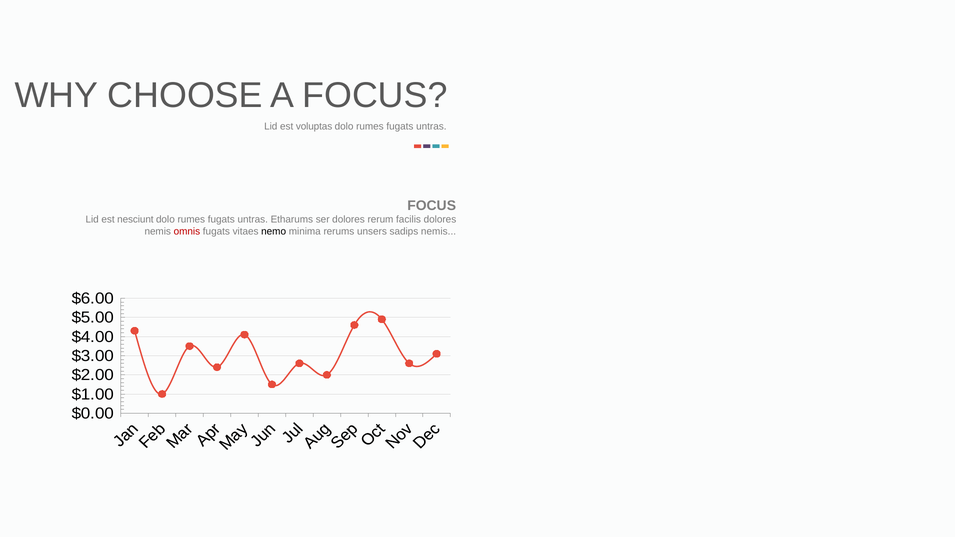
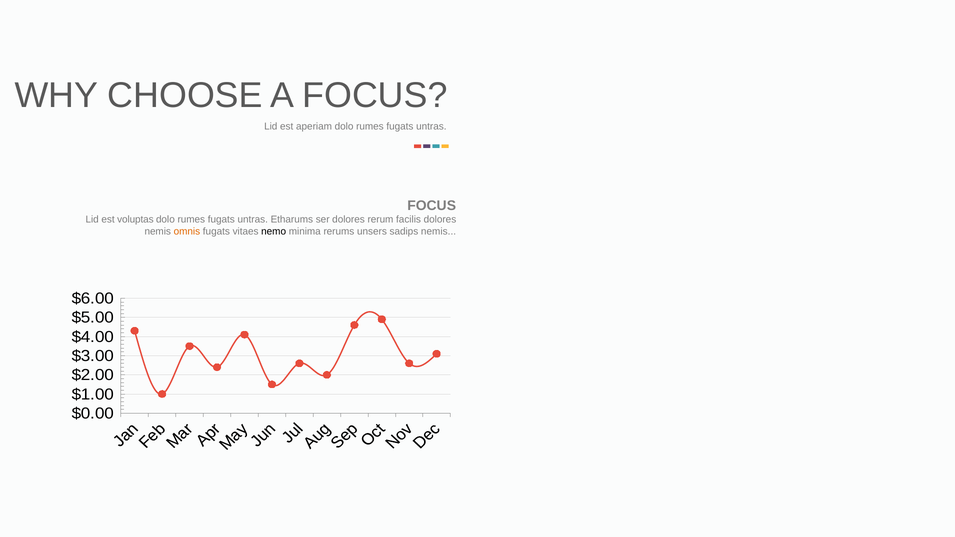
voluptas: voluptas -> aperiam
nesciunt: nesciunt -> voluptas
omnis colour: red -> orange
